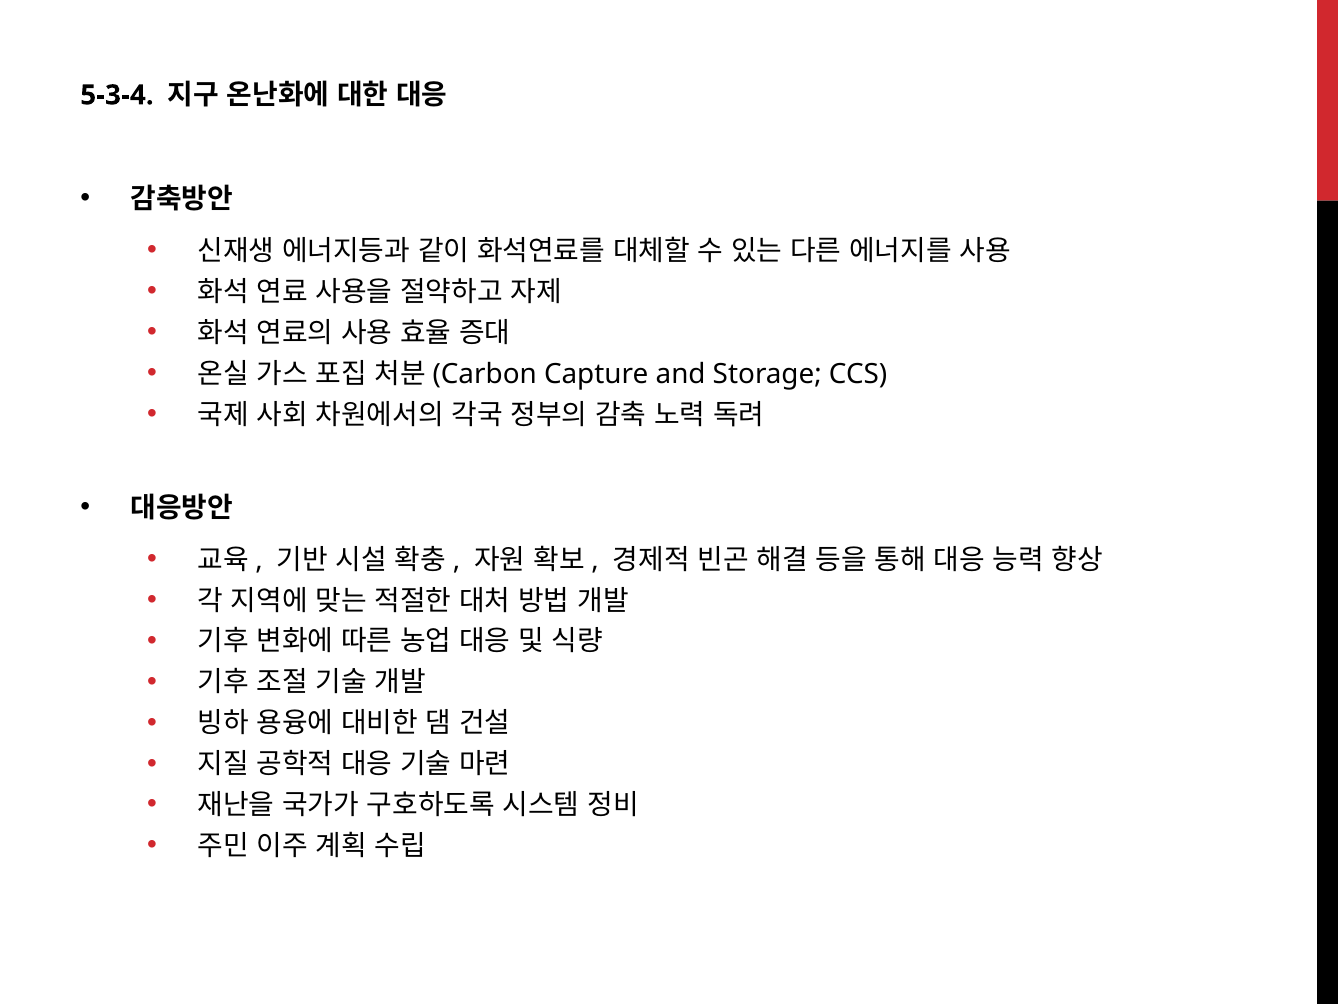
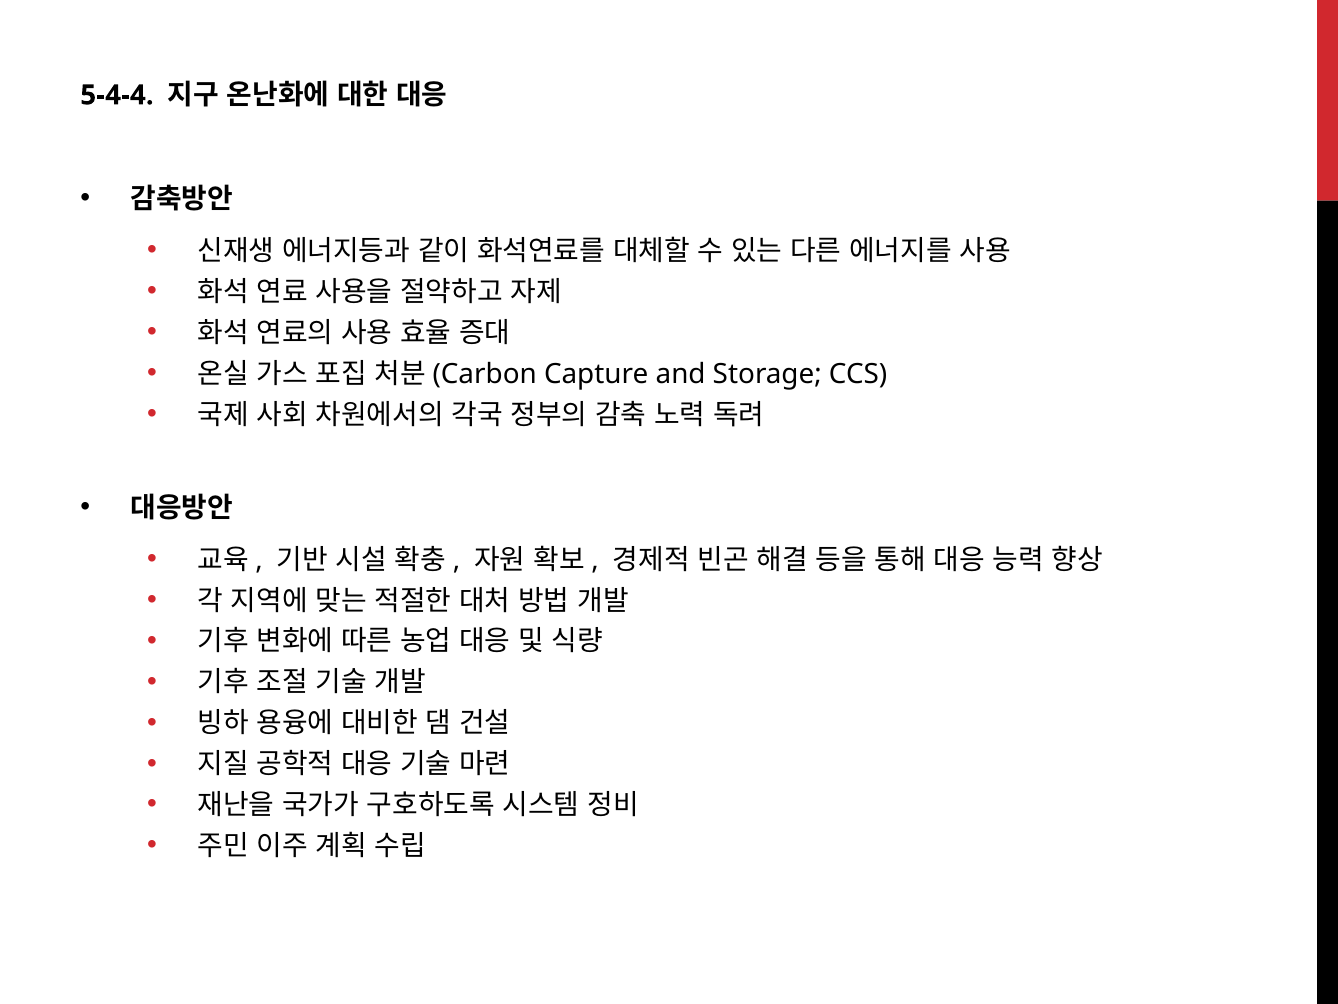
5-3-4: 5-3-4 -> 5-4-4
